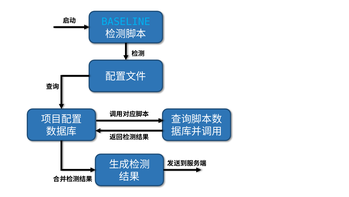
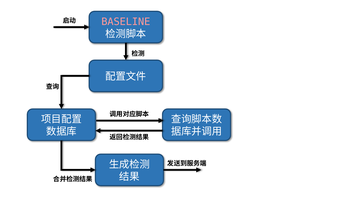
BASELINE colour: light blue -> pink
